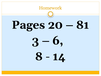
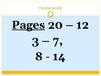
Pages underline: none -> present
81: 81 -> 12
6: 6 -> 7
